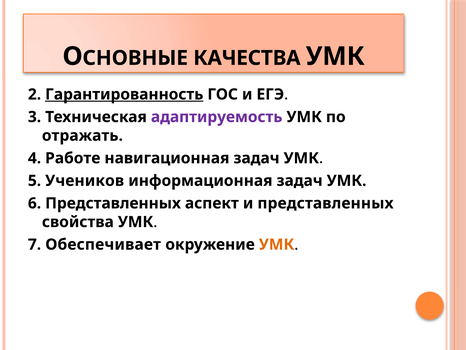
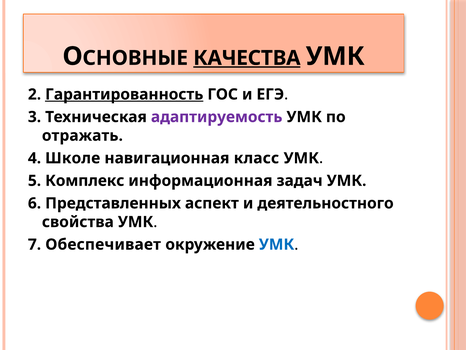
КАЧЕСТВА underline: none -> present
Работе: Работе -> Школе
навигационная задач: задач -> класс
Учеников: Учеников -> Комплекс
и представленных: представленных -> деятельностного
УМК at (276, 244) colour: orange -> blue
